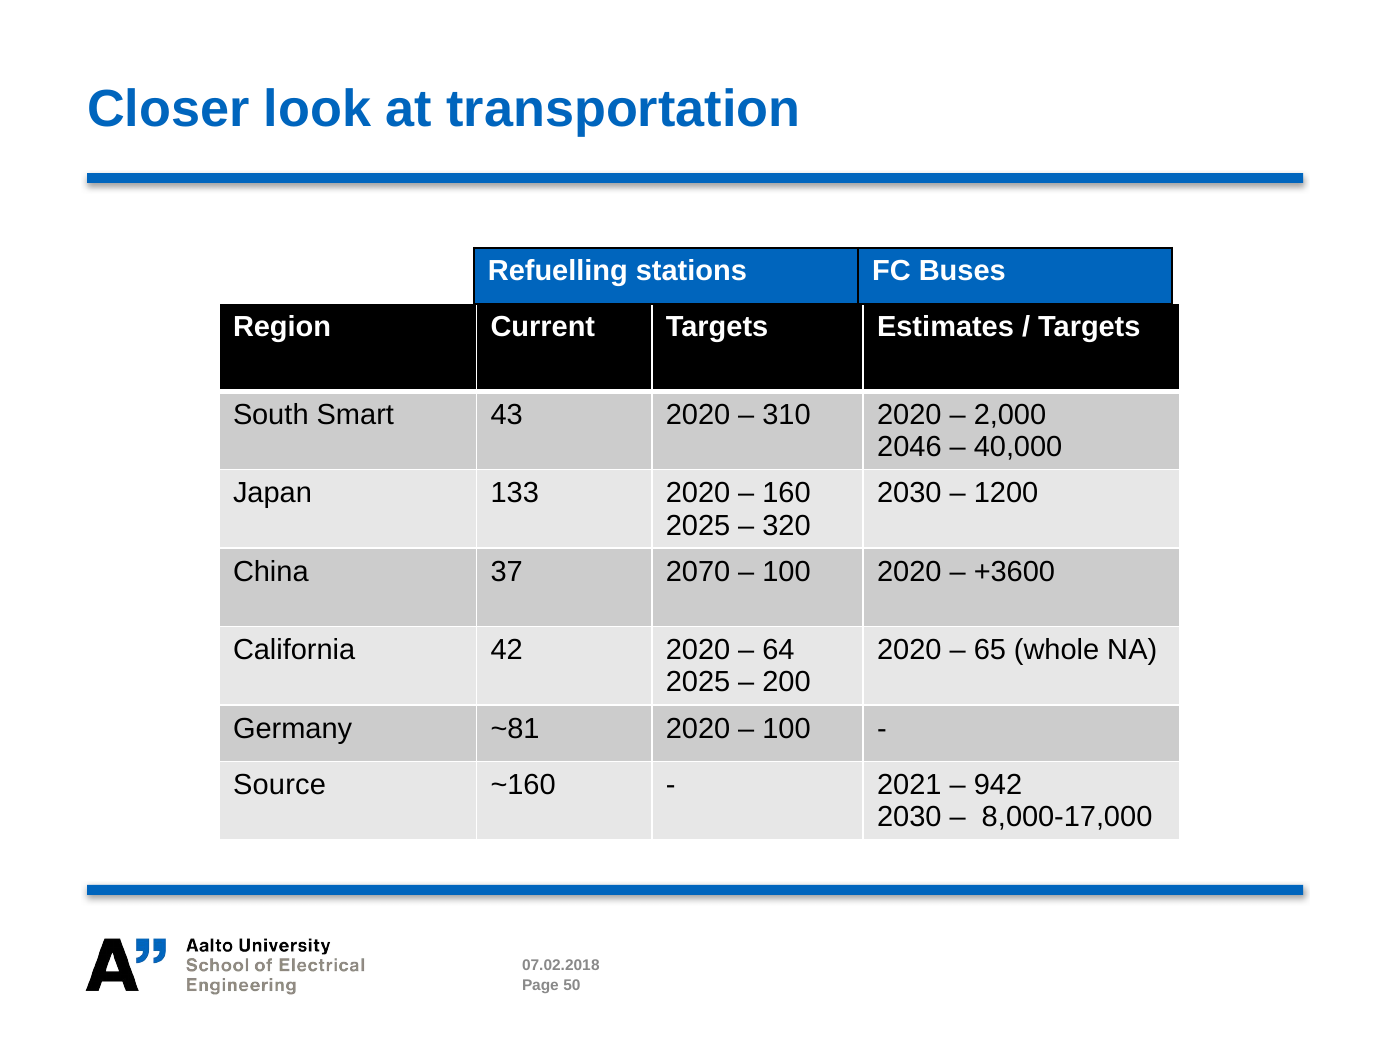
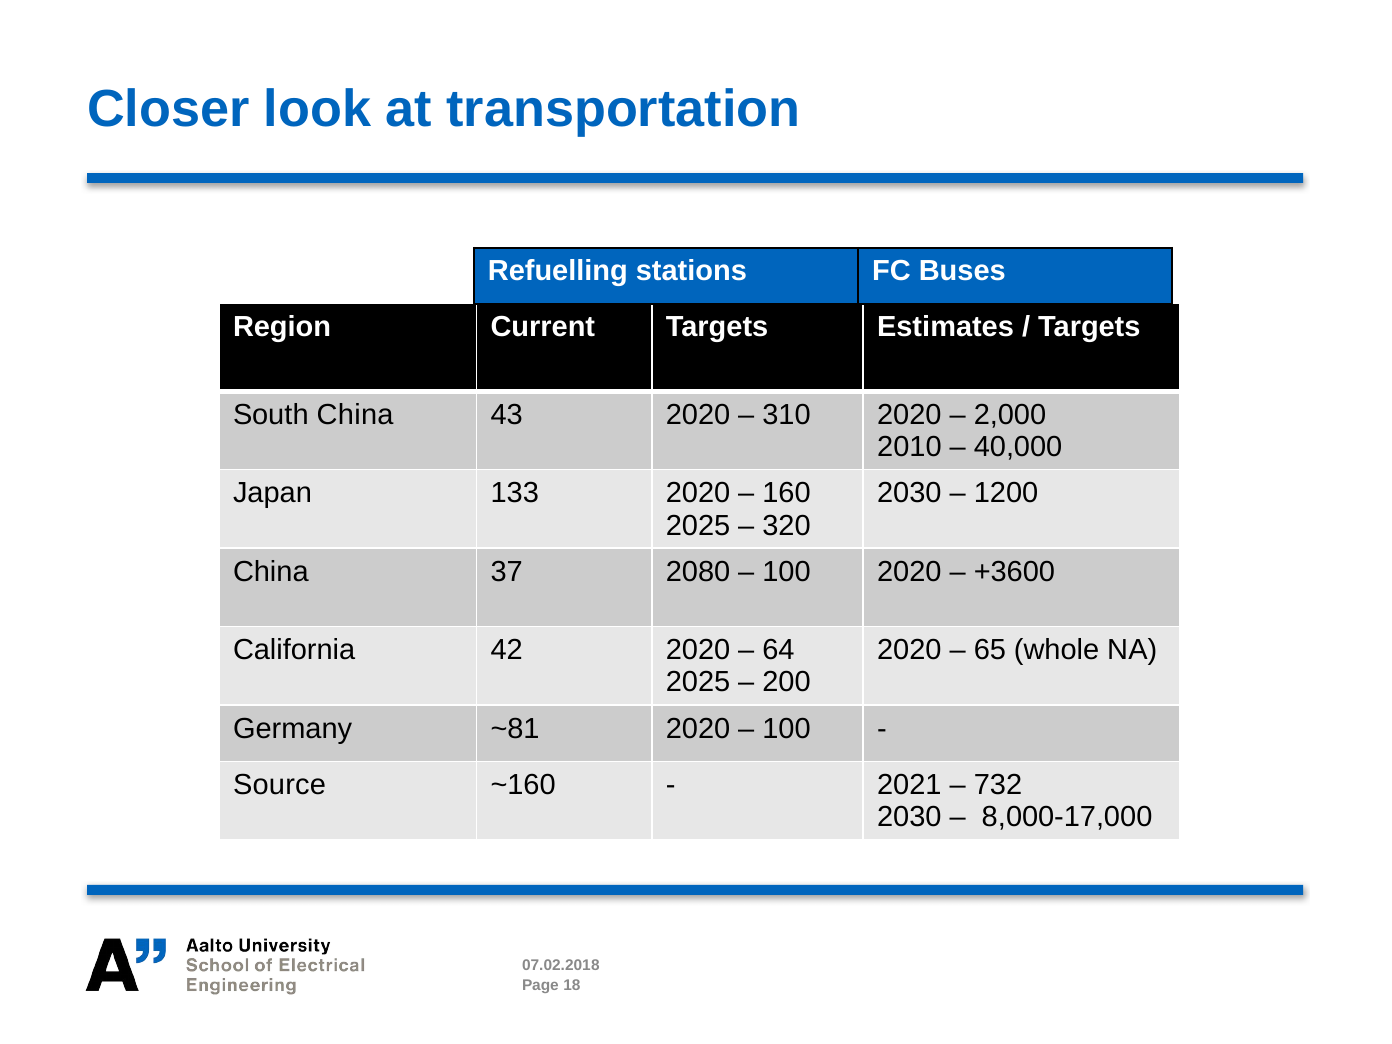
South Smart: Smart -> China
2046: 2046 -> 2010
2070: 2070 -> 2080
942: 942 -> 732
50: 50 -> 18
